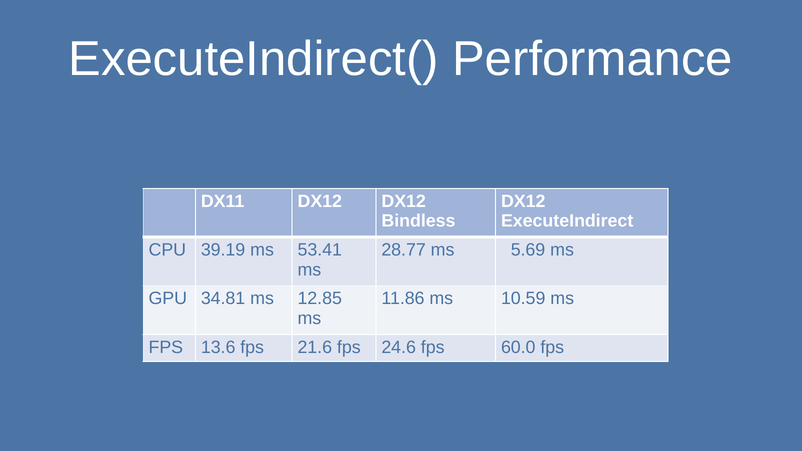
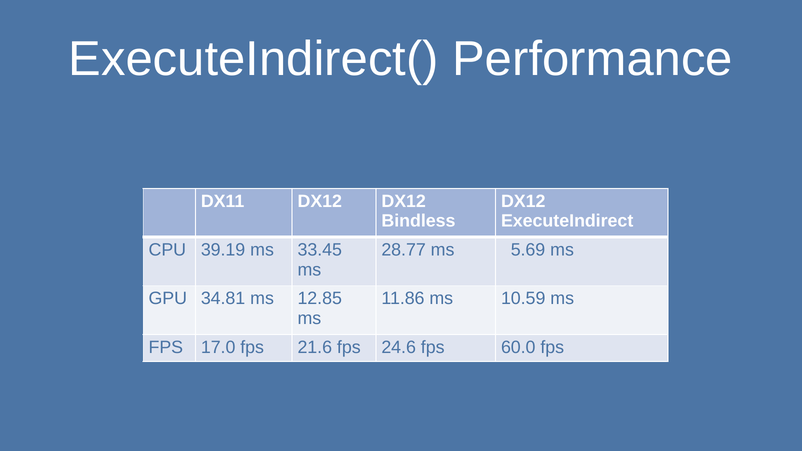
53.41: 53.41 -> 33.45
13.6: 13.6 -> 17.0
